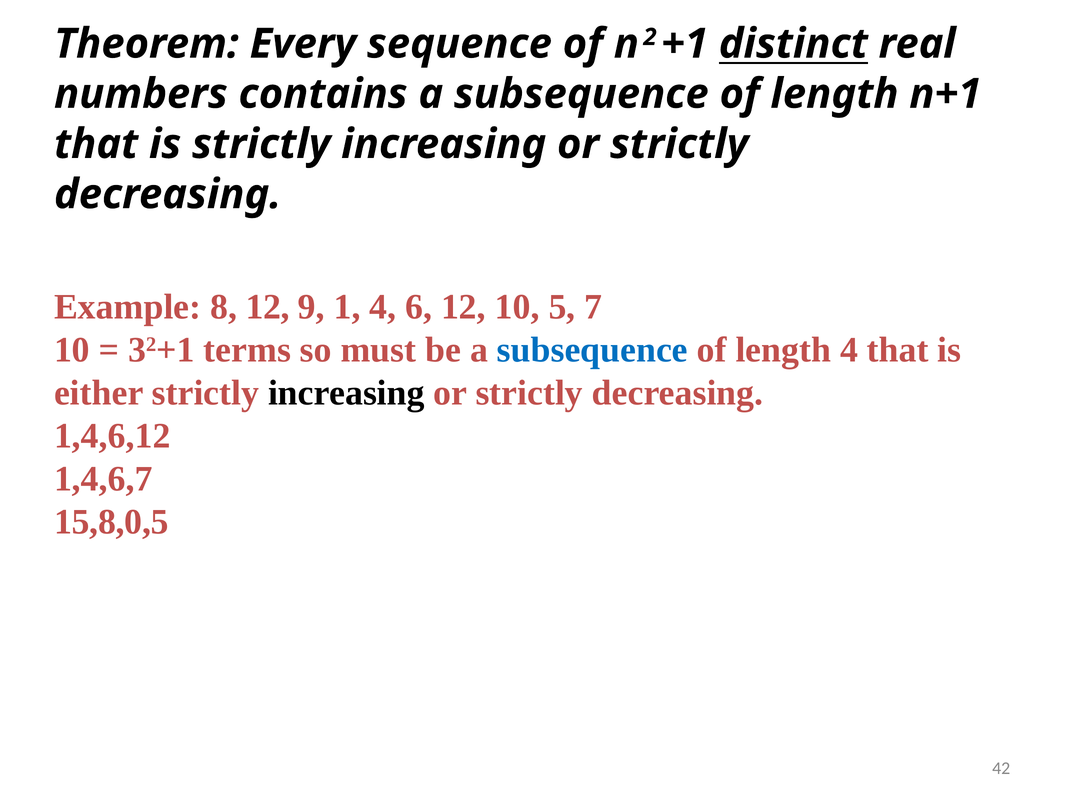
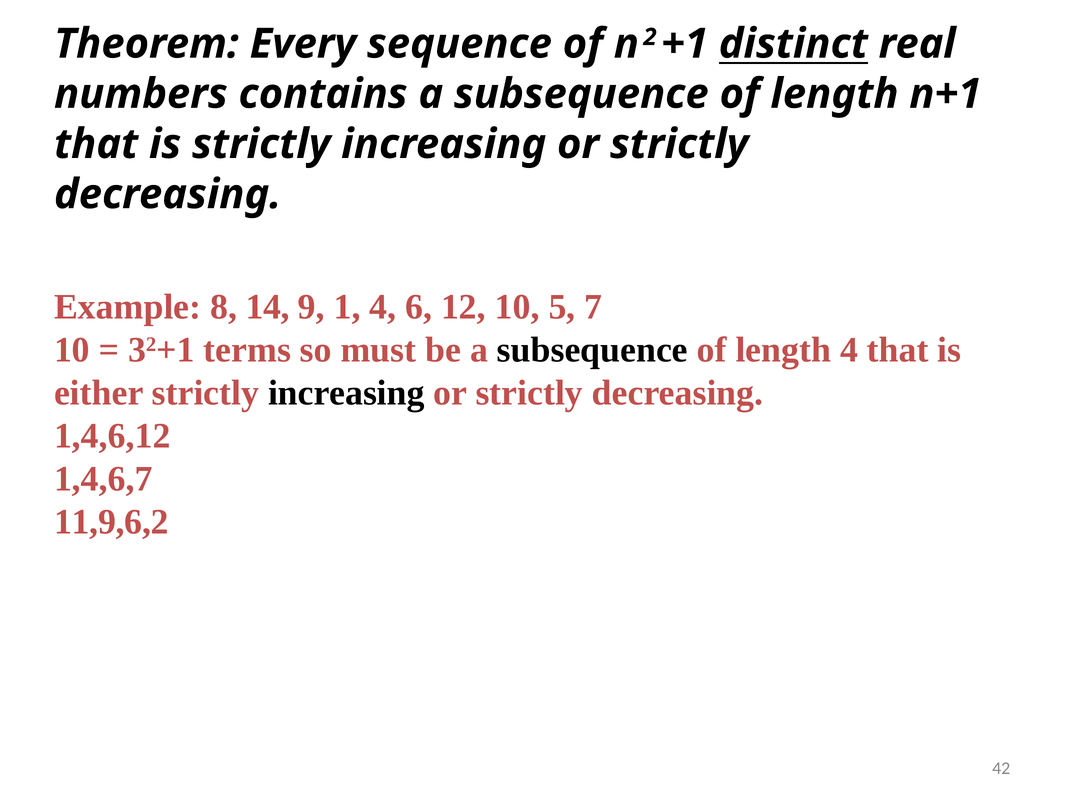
8 12: 12 -> 14
subsequence at (592, 350) colour: blue -> black
15,8,0,5: 15,8,0,5 -> 11,9,6,2
